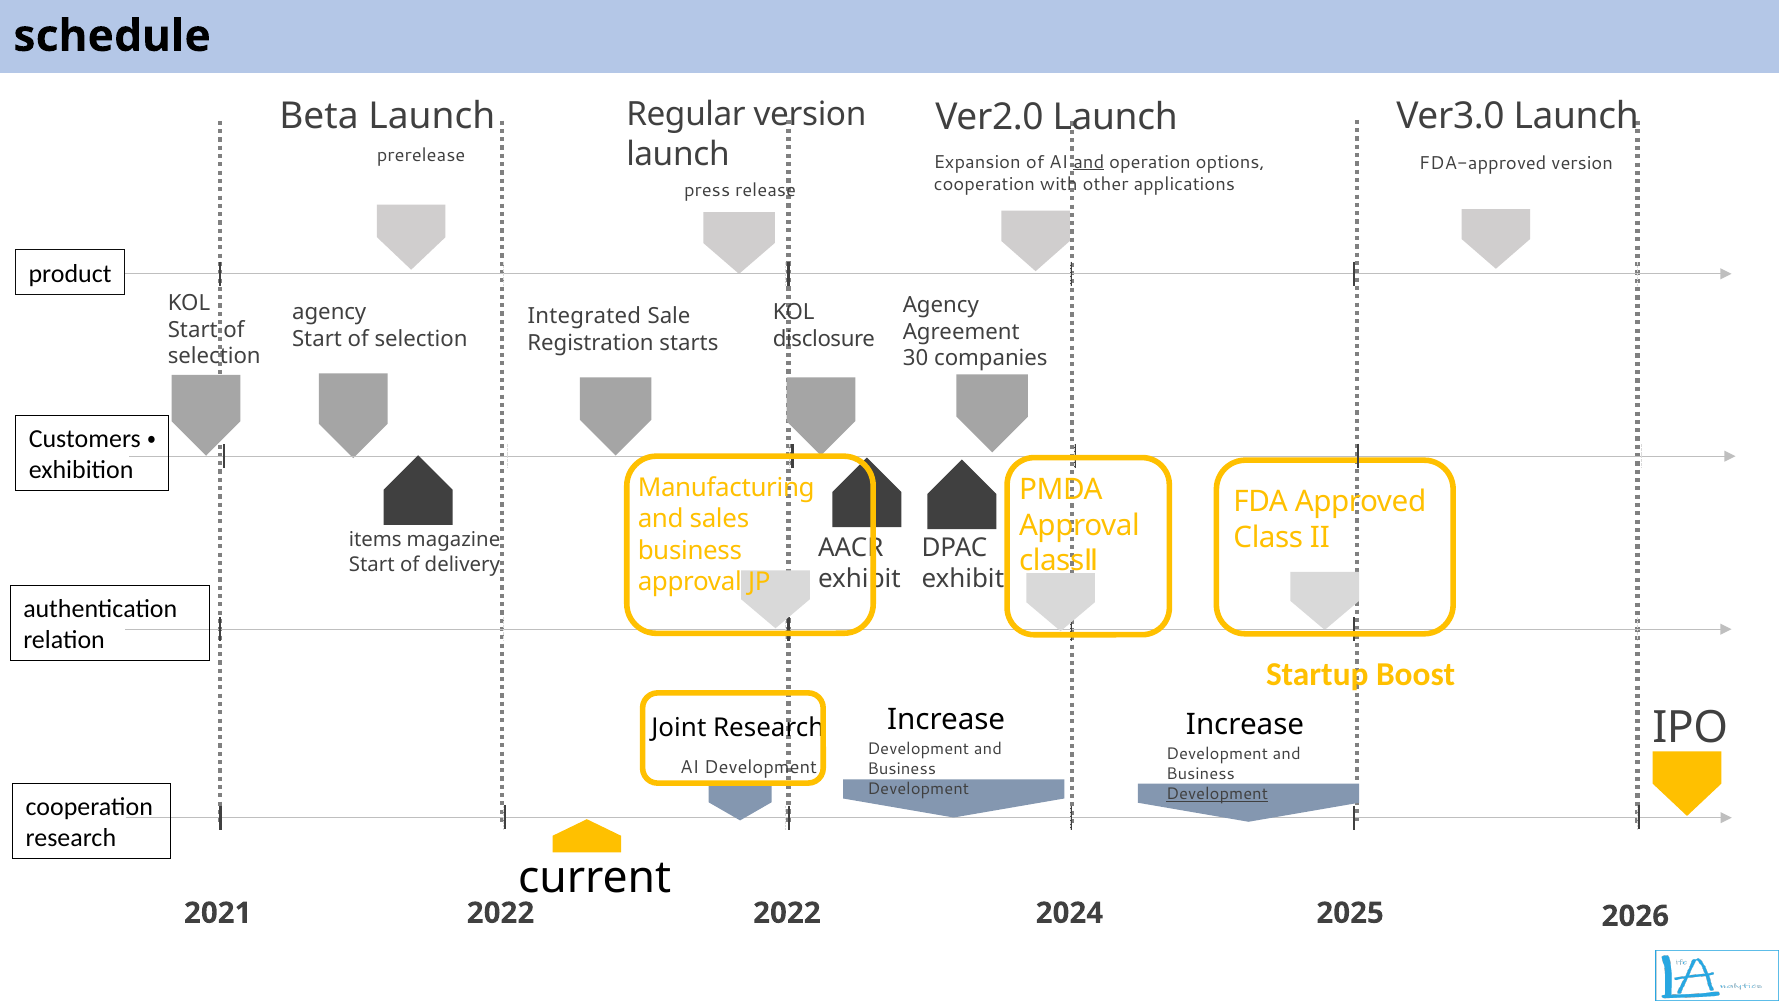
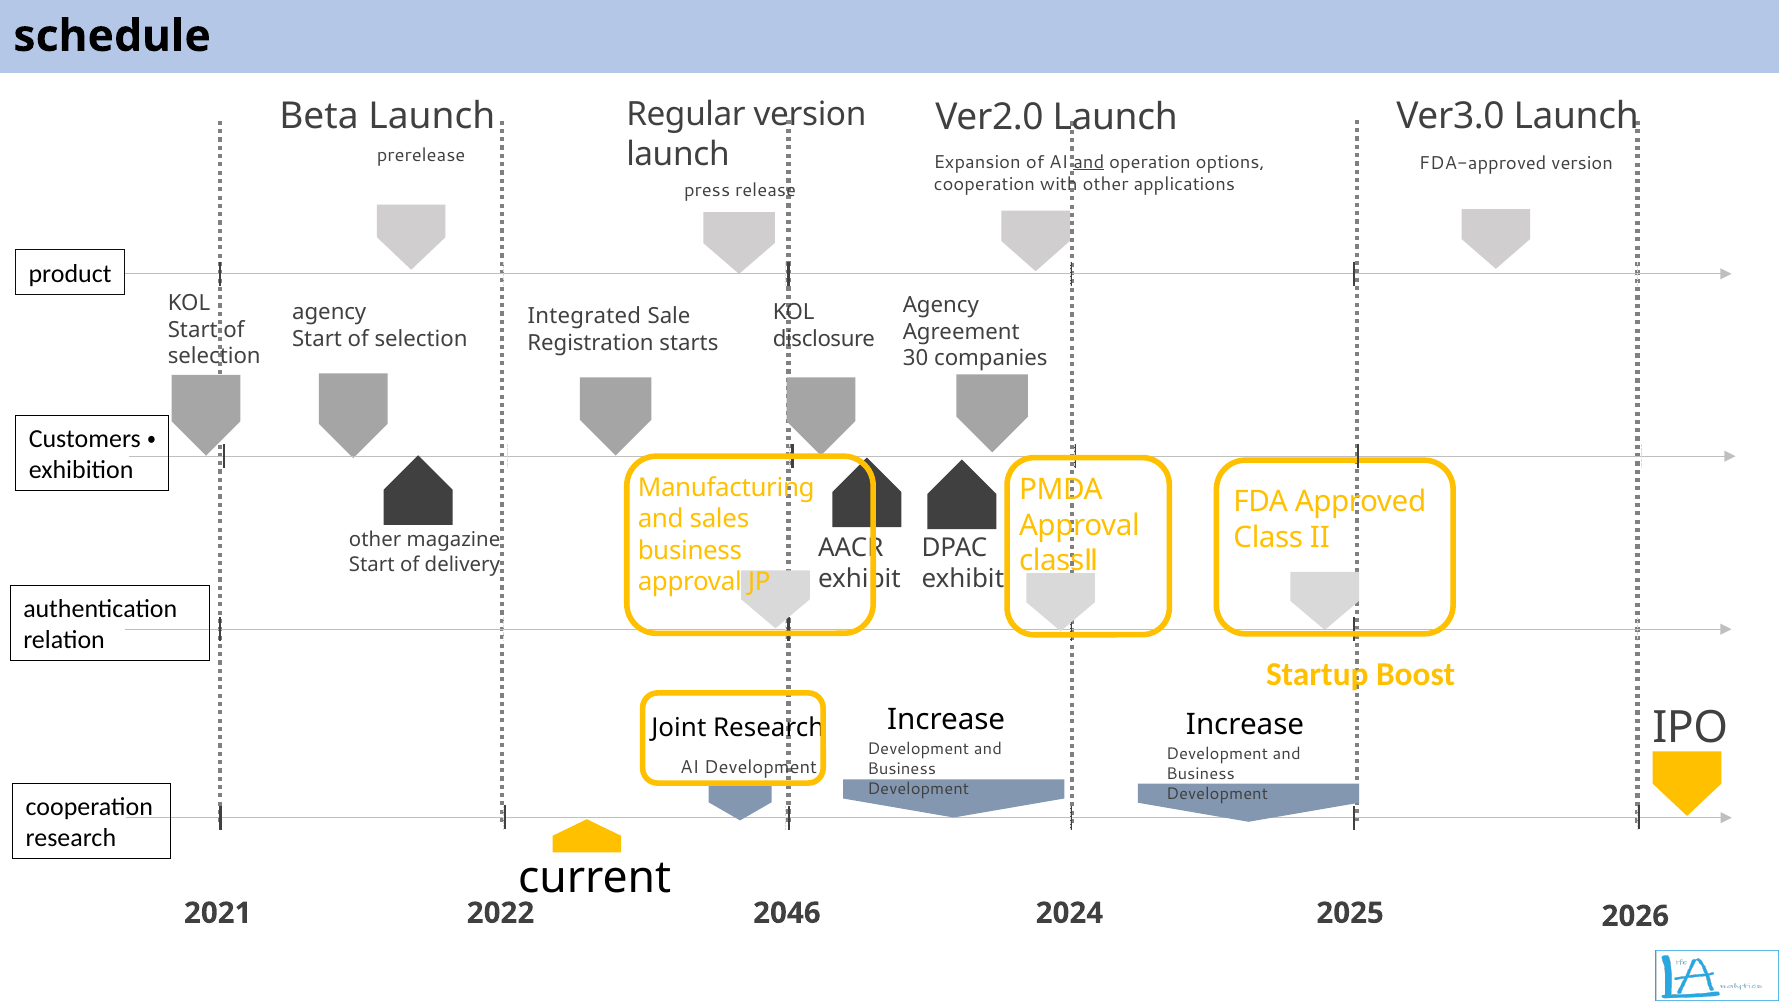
items at (375, 540): items -> other
Development at (1217, 794) underline: present -> none
2022 at (787, 913): 2022 -> 2046
